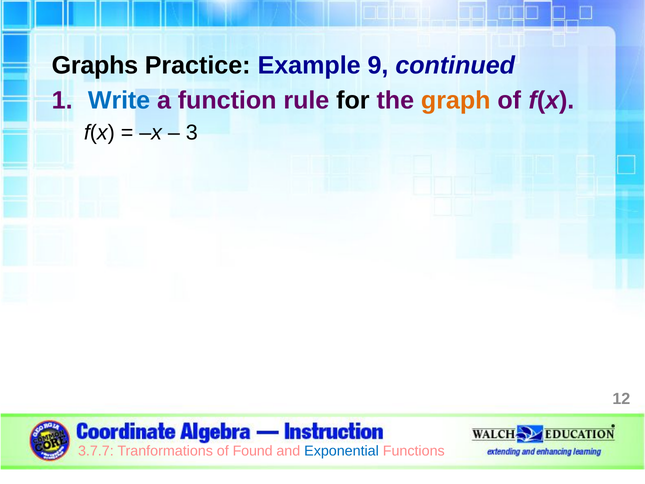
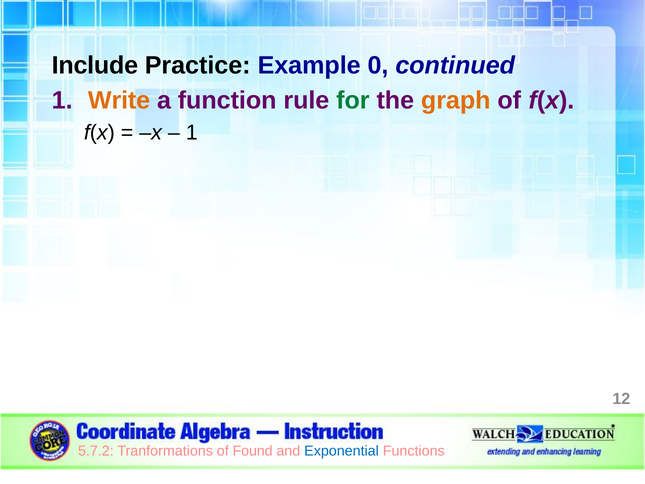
Graphs: Graphs -> Include
9: 9 -> 0
Write colour: blue -> orange
for colour: black -> green
3 at (192, 132): 3 -> 1
3.7.7: 3.7.7 -> 5.7.2
